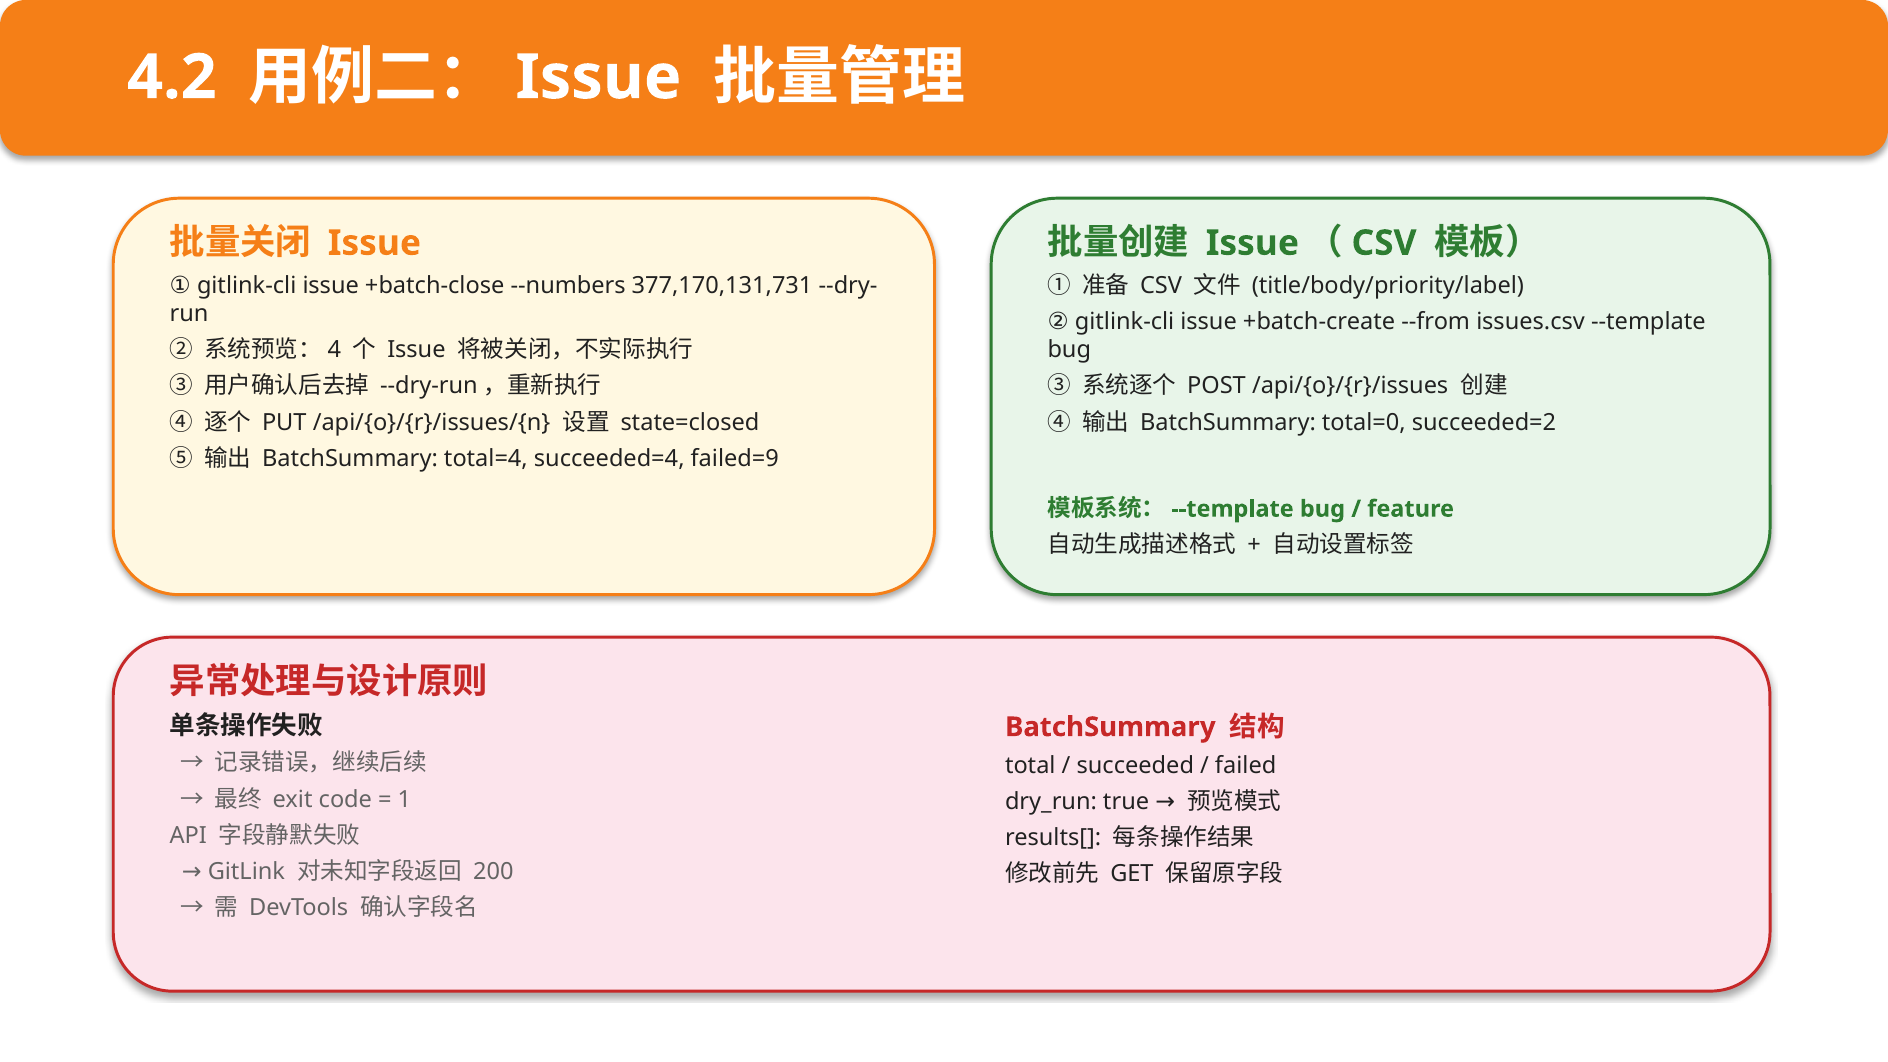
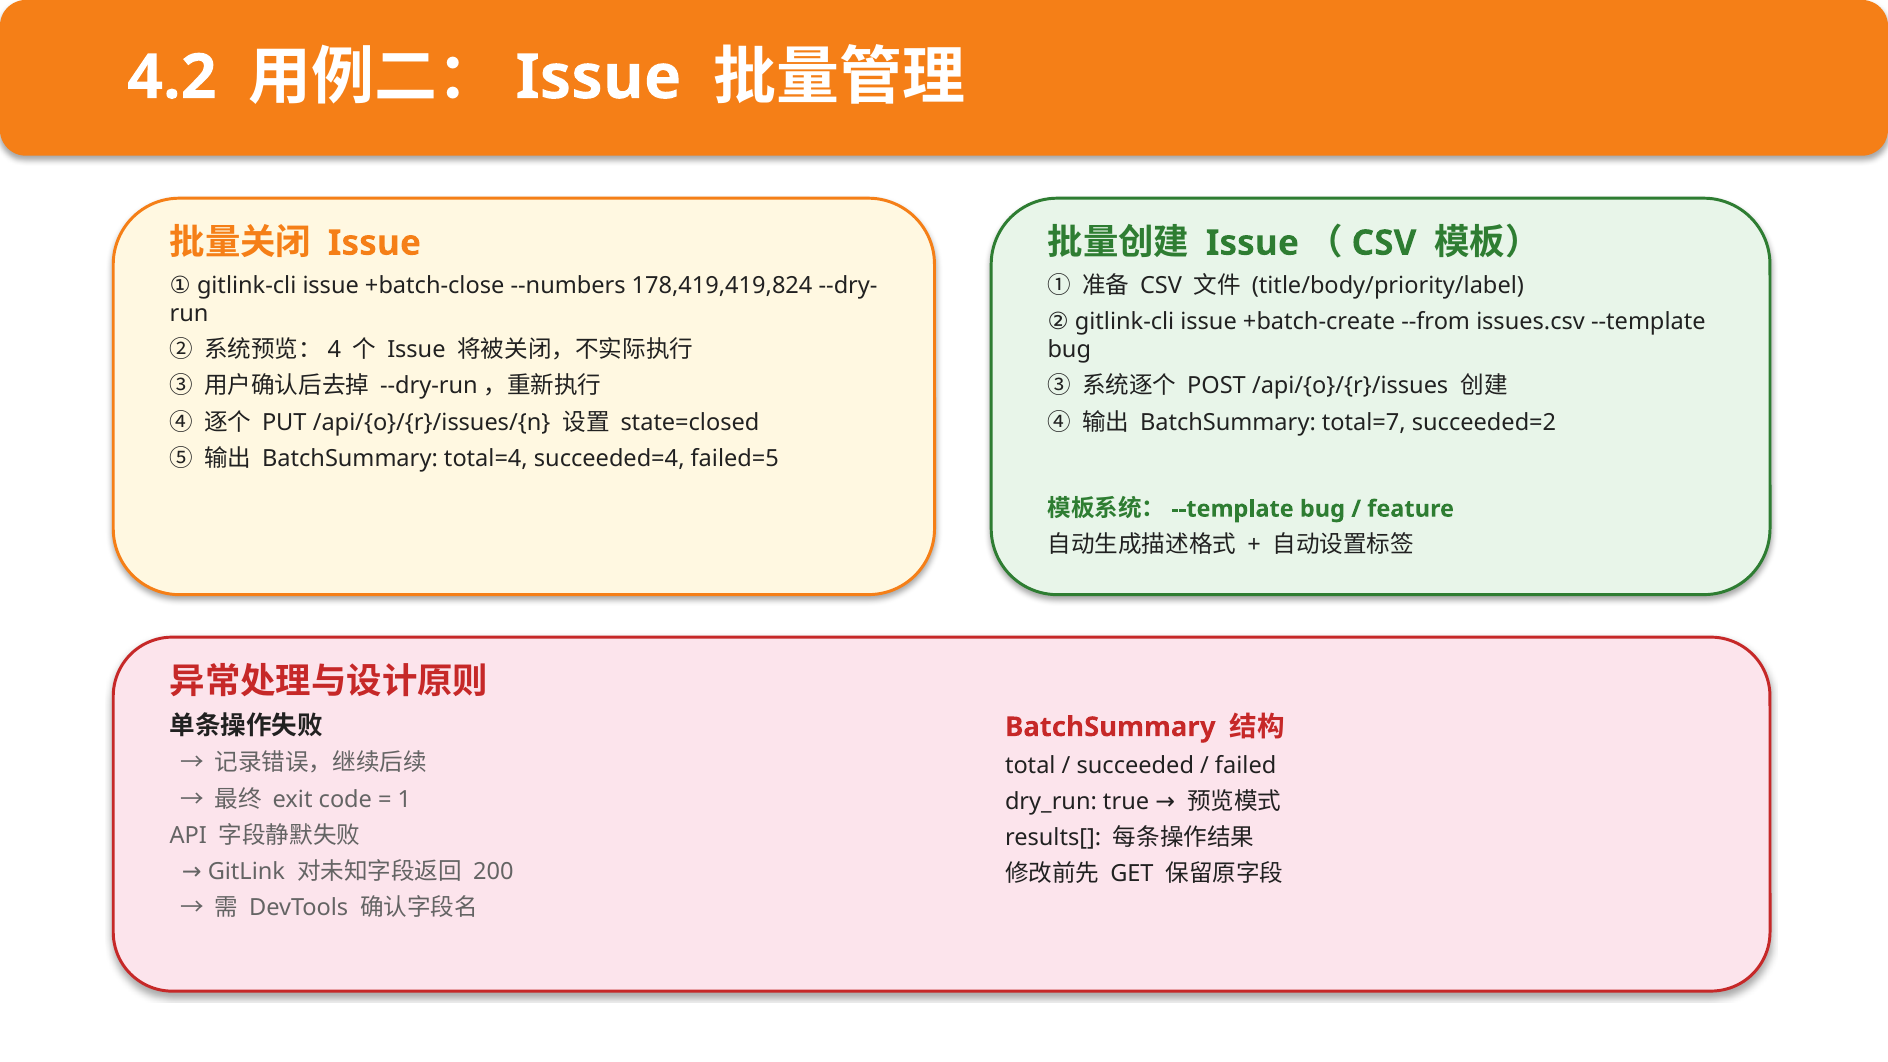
377,170,131,731: 377,170,131,731 -> 178,419,419,824
total=0: total=0 -> total=7
failed=9: failed=9 -> failed=5
